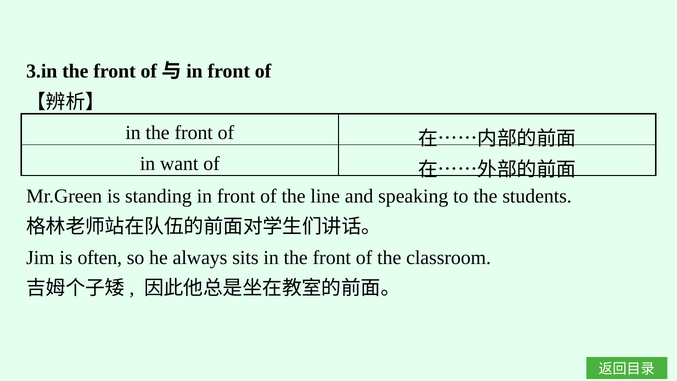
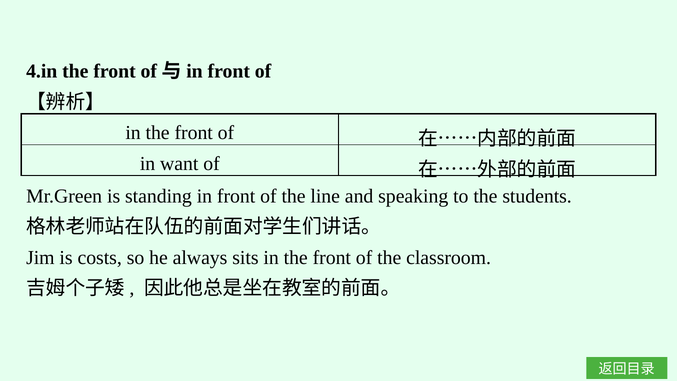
3.in: 3.in -> 4.in
often: often -> costs
